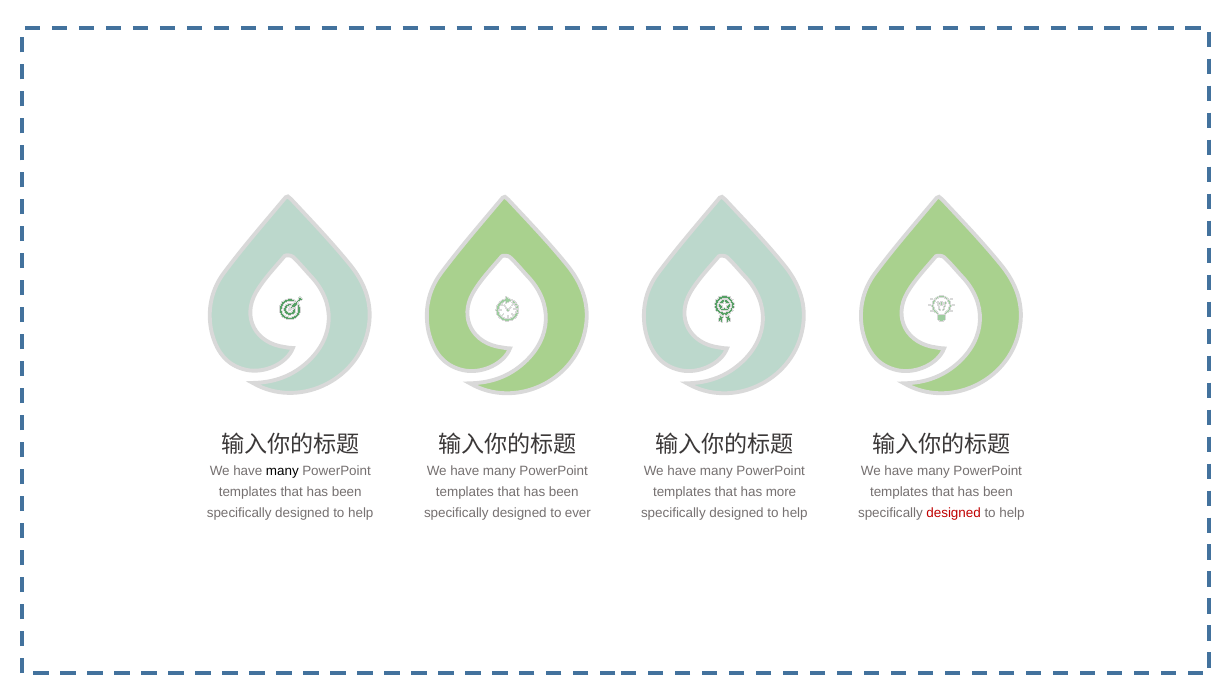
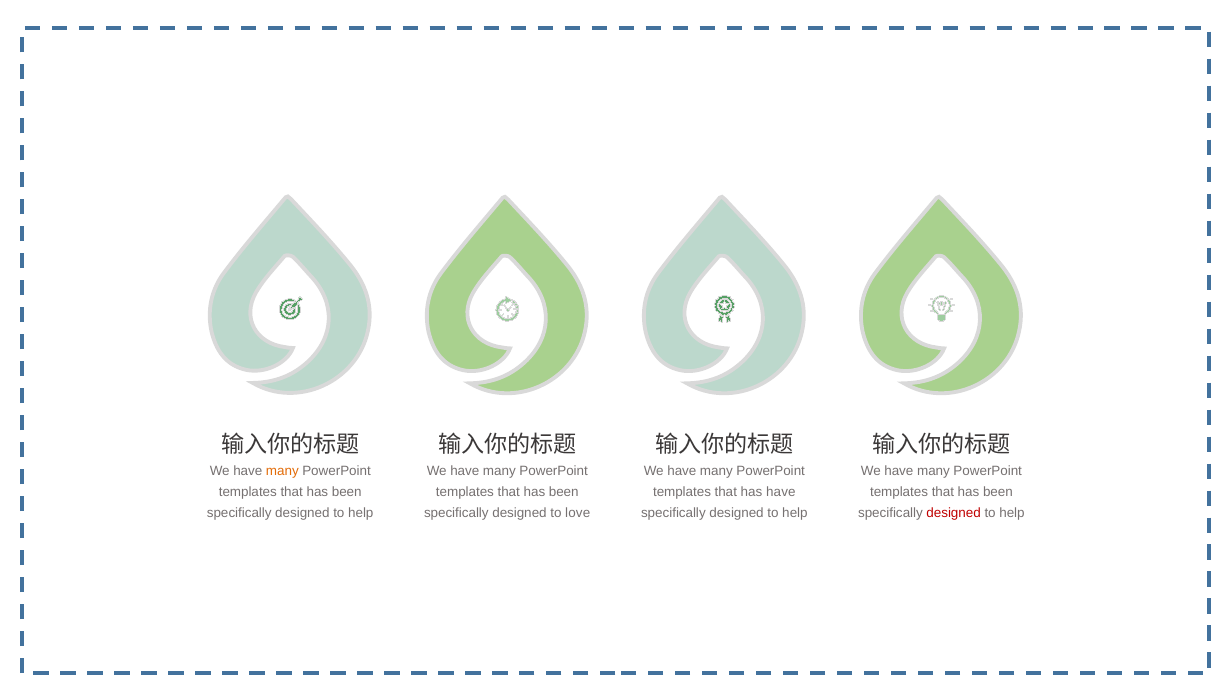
many at (282, 471) colour: black -> orange
has more: more -> have
ever: ever -> love
